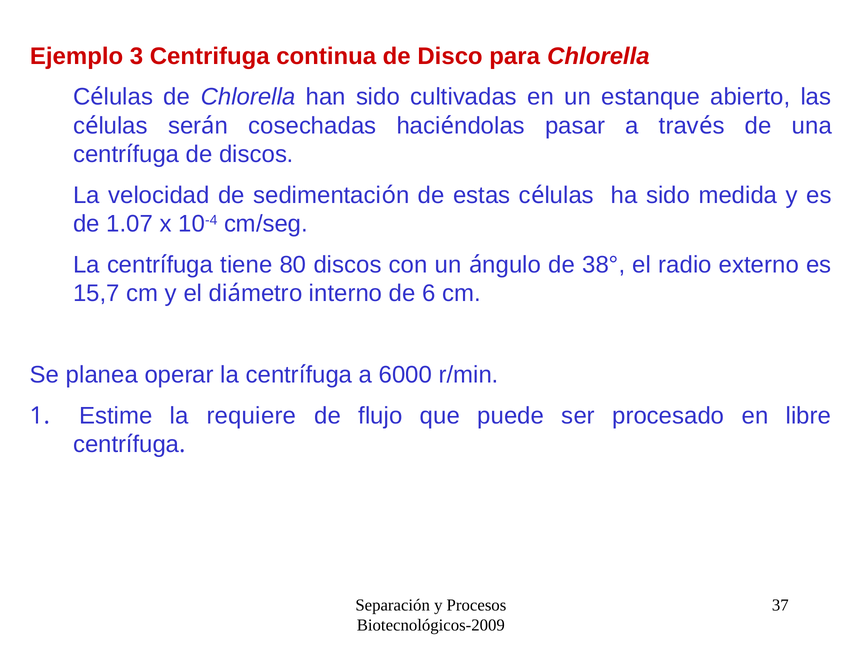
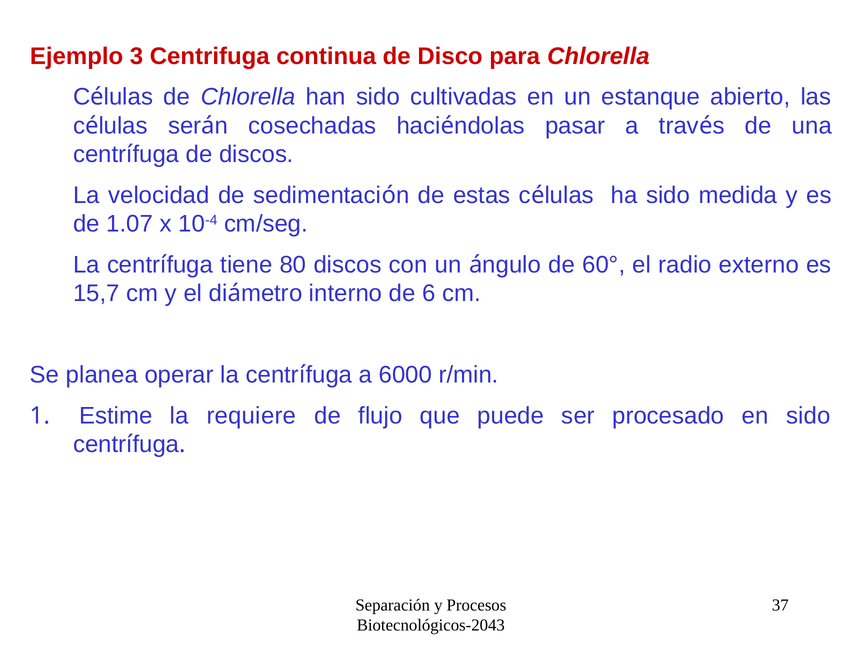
38°: 38° -> 60°
en libre: libre -> sido
Biotecnológicos-2009: Biotecnológicos-2009 -> Biotecnológicos-2043
